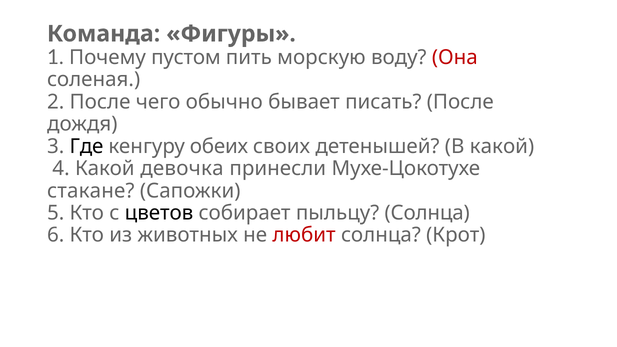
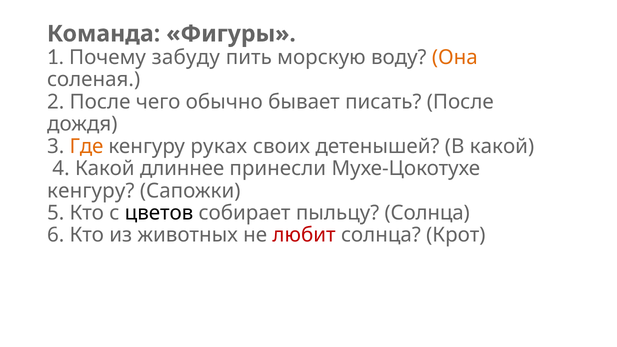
пустом: пустом -> забуду
Она colour: red -> orange
Где colour: black -> orange
обеих: обеих -> руках
девочка: девочка -> длиннее
стакане at (91, 191): стакане -> кенгуру
